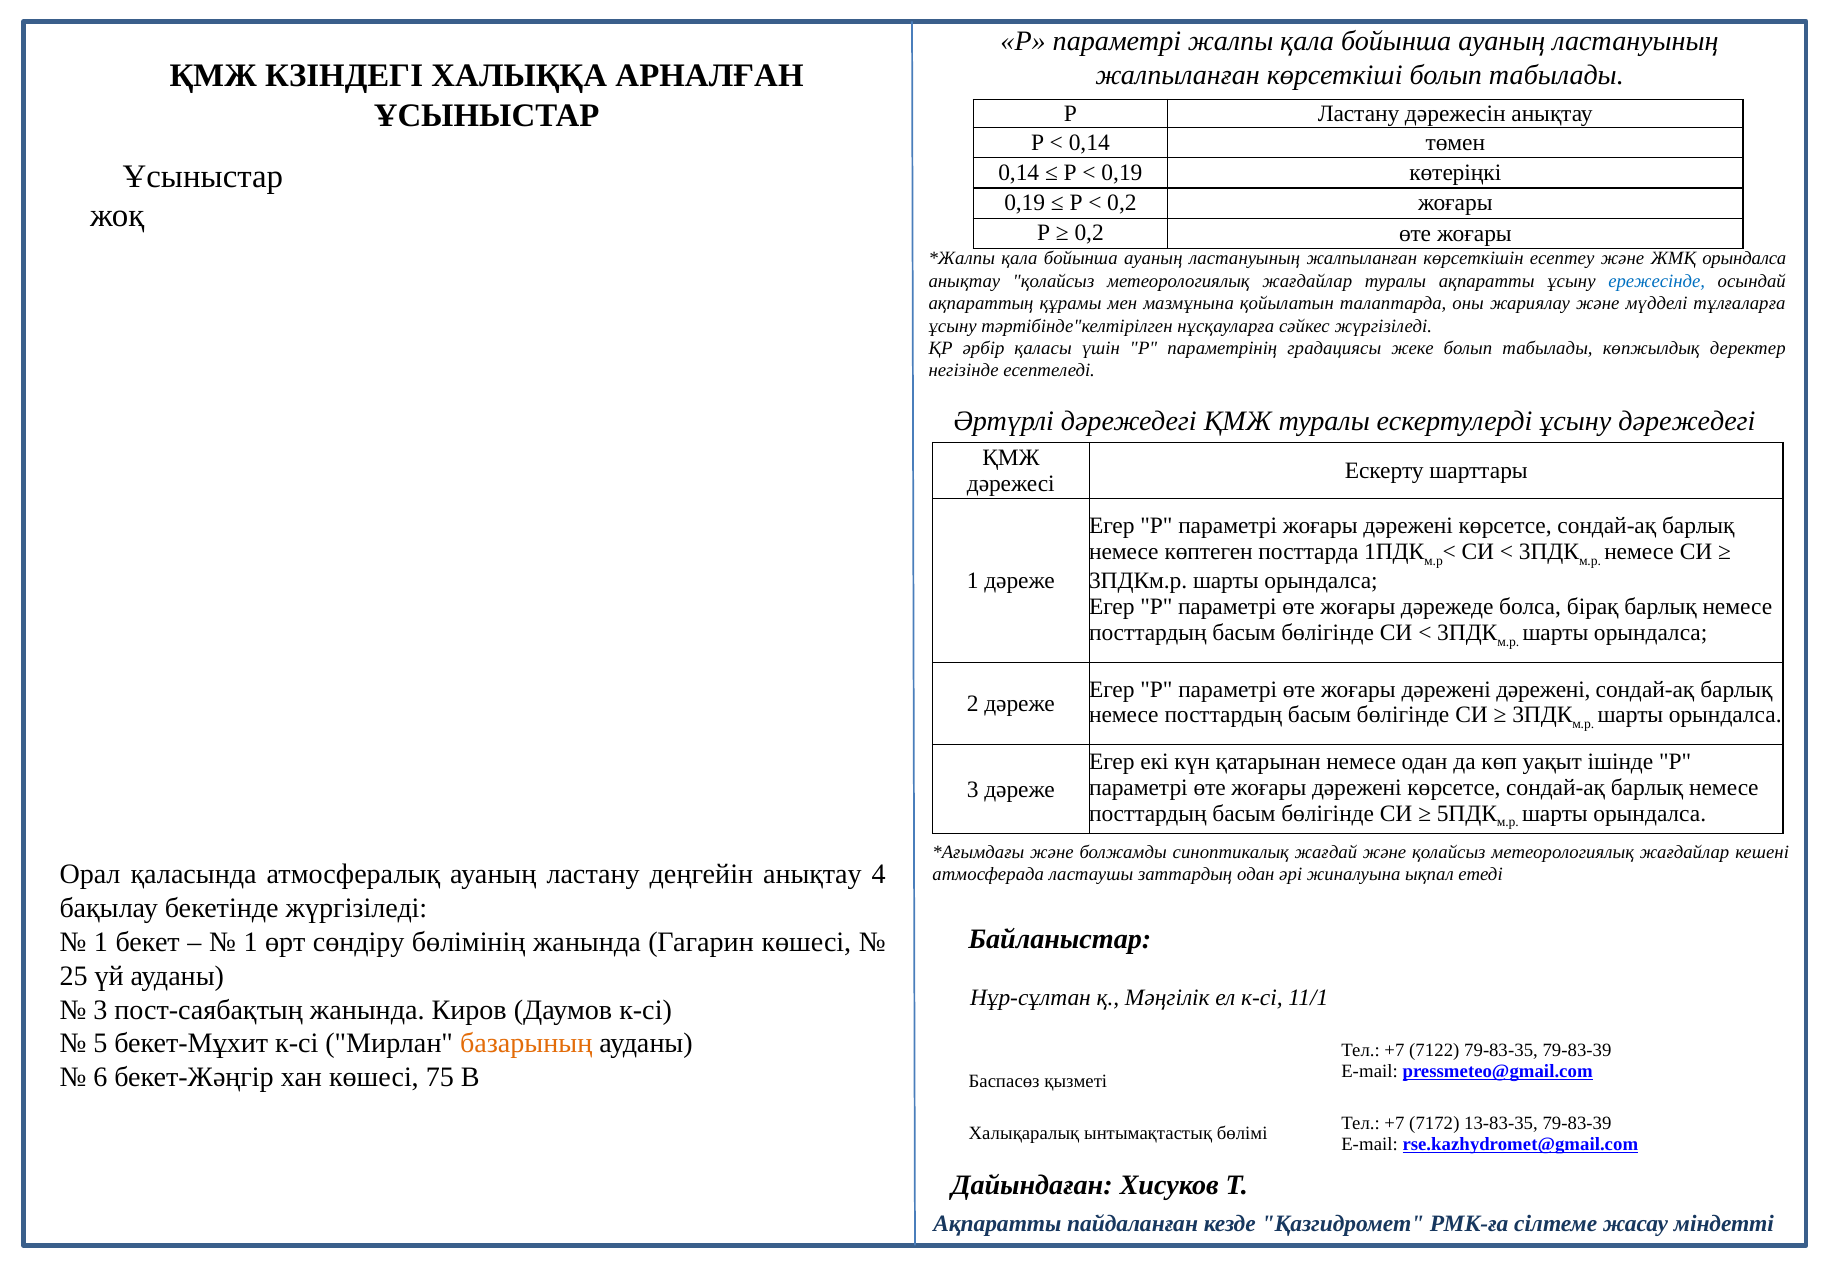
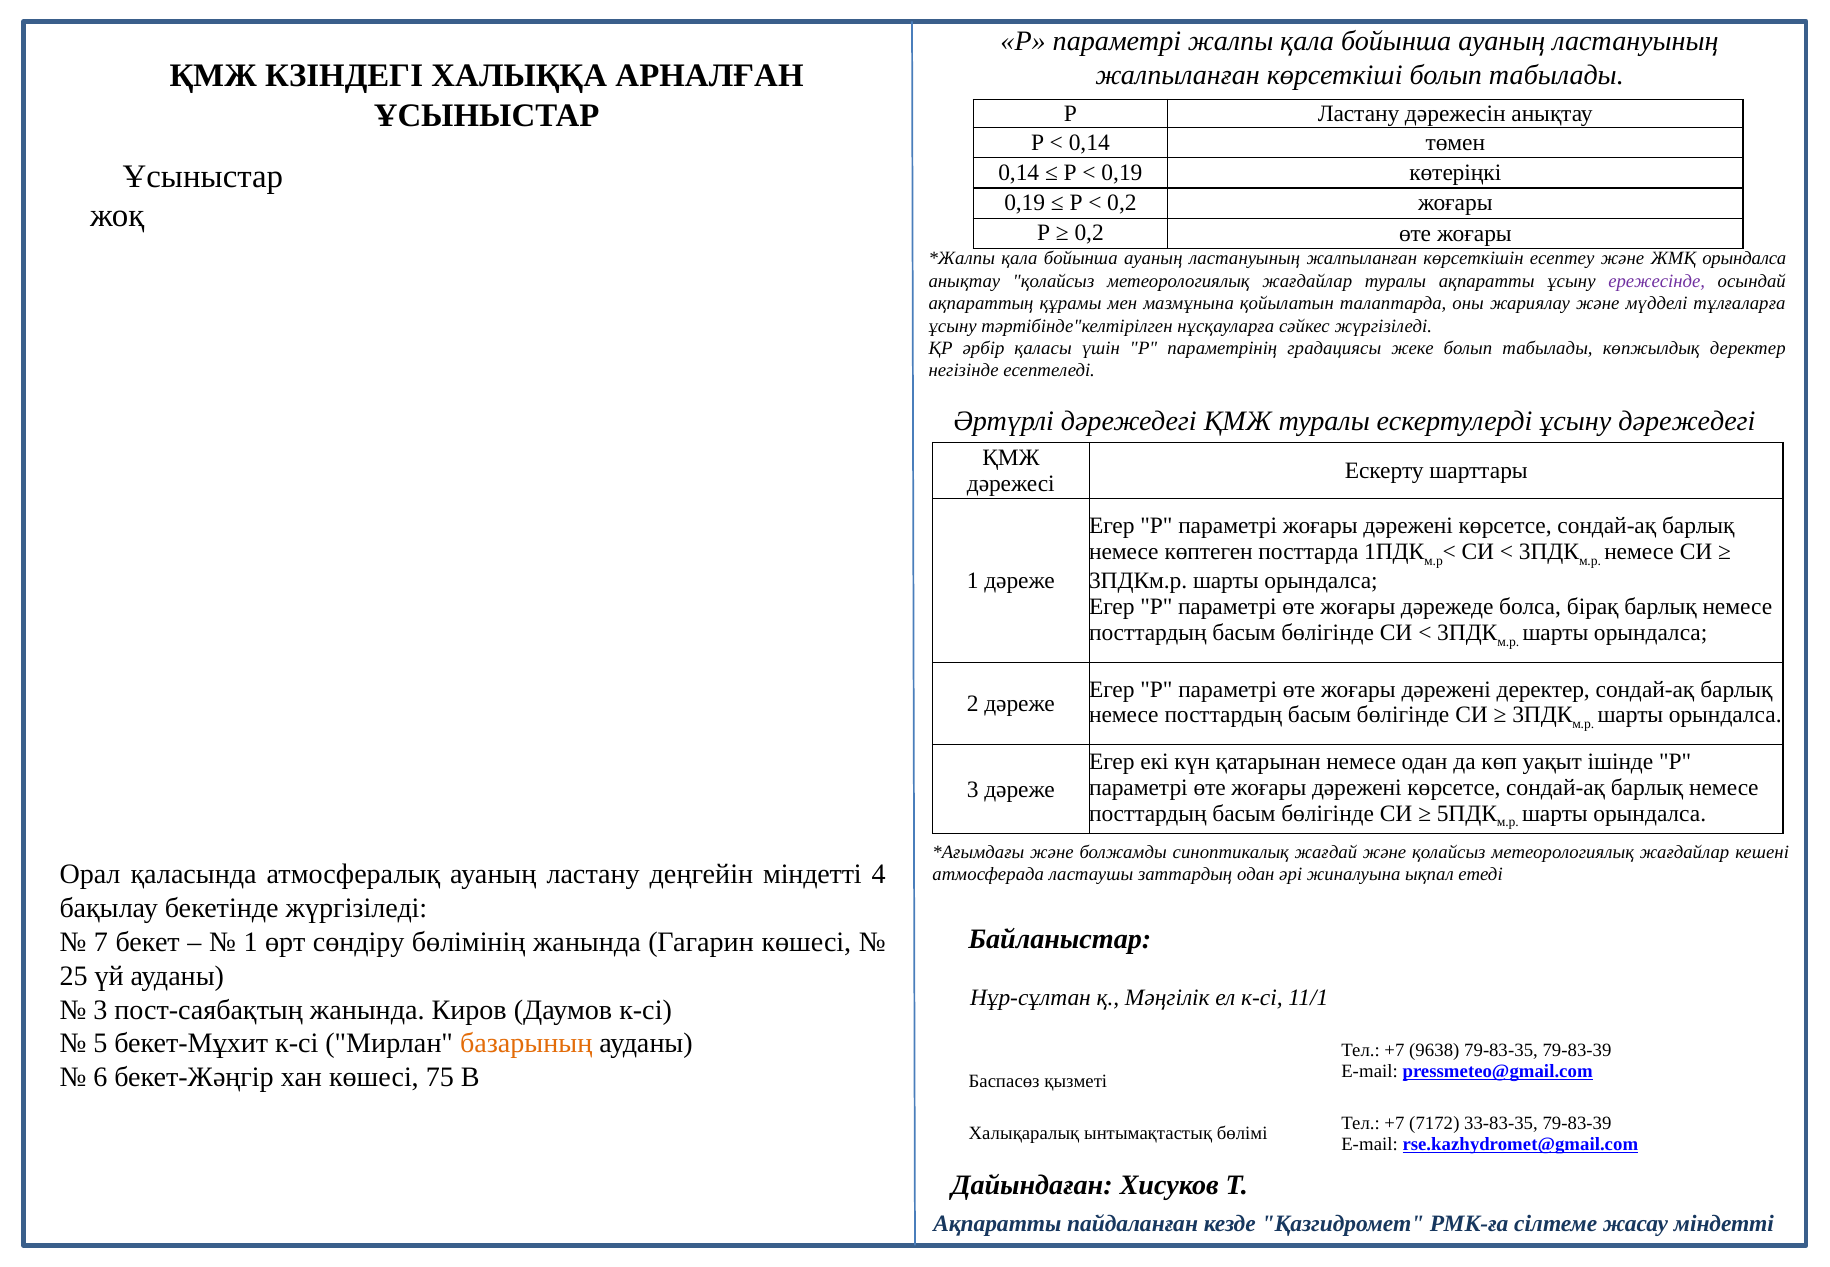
ережесінде colour: blue -> purple
дәрежені дәрежені: дәрежені -> деректер
деңгейін анықтау: анықтау -> міндетті
1 at (101, 942): 1 -> 7
7122: 7122 -> 9638
13-83-35: 13-83-35 -> 33-83-35
